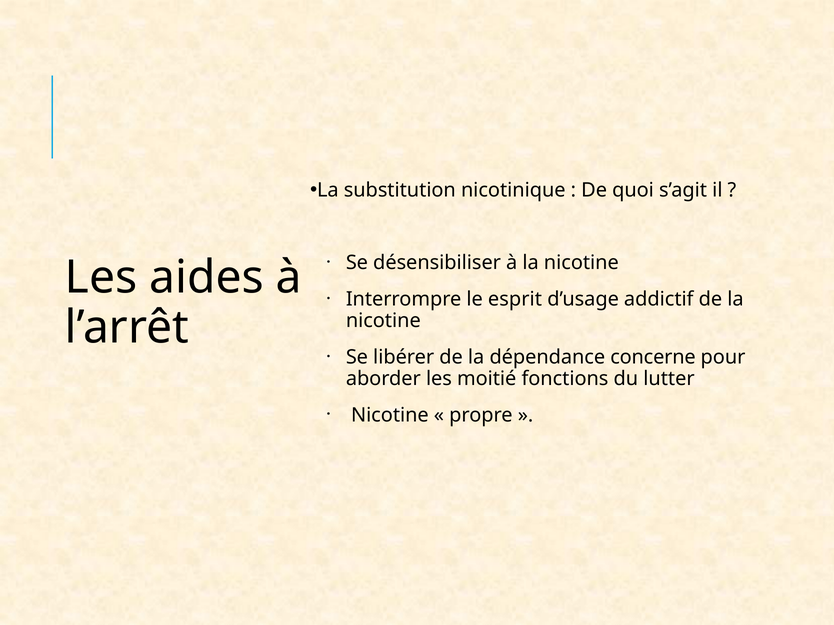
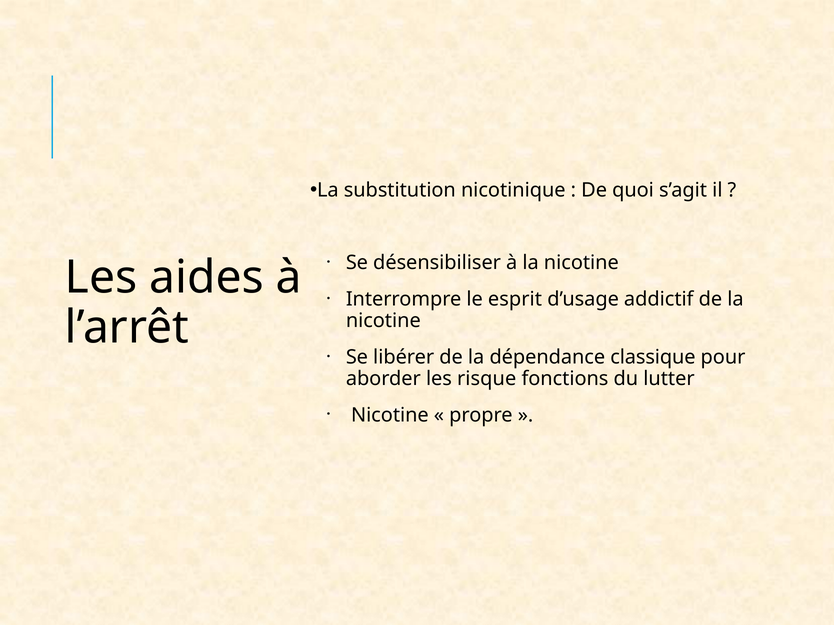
concerne: concerne -> classique
moitié: moitié -> risque
